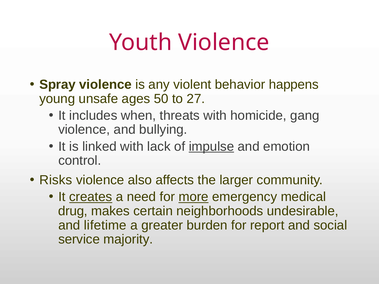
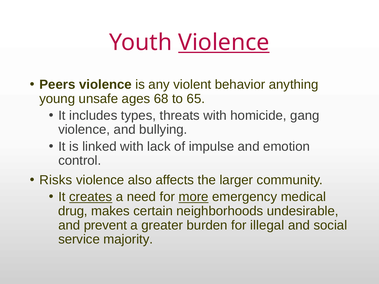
Violence at (224, 42) underline: none -> present
Spray: Spray -> Peers
happens: happens -> anything
50: 50 -> 68
27: 27 -> 65
when: when -> types
impulse underline: present -> none
lifetime: lifetime -> prevent
report: report -> illegal
